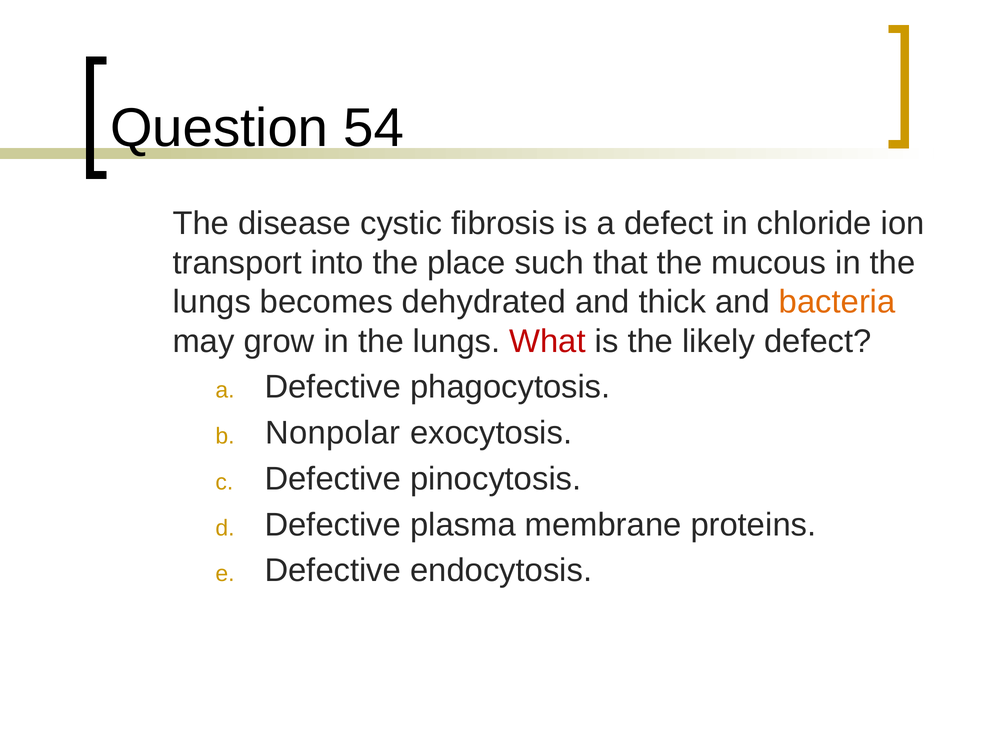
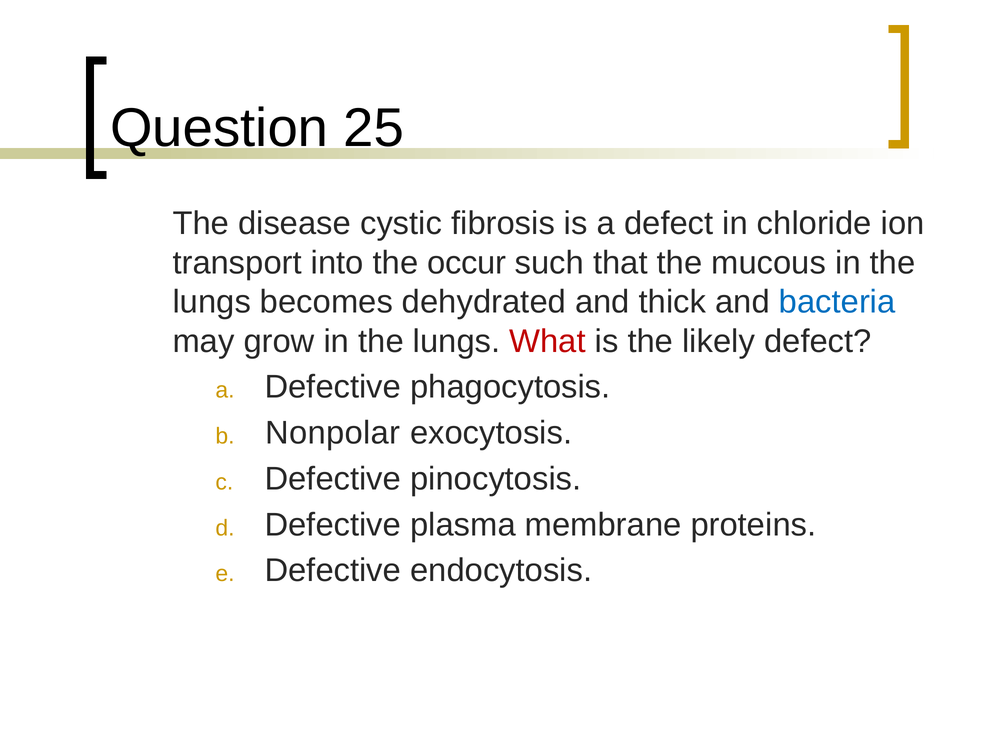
54: 54 -> 25
place: place -> occur
bacteria colour: orange -> blue
